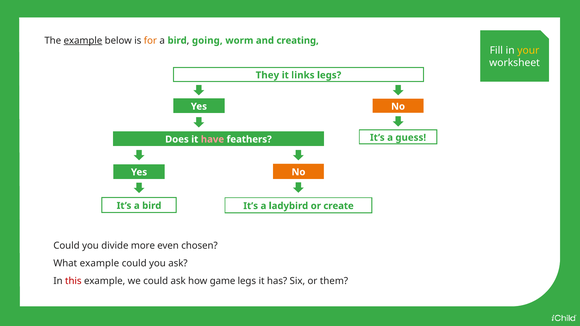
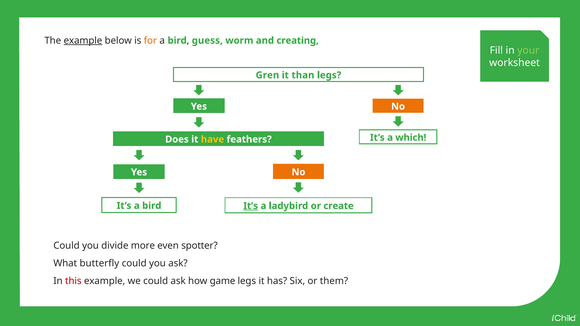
going: going -> guess
your colour: yellow -> light green
They: They -> Gren
links: links -> than
guess: guess -> which
have colour: pink -> yellow
It’s at (251, 206) underline: none -> present
chosen: chosen -> spotter
What example: example -> butterfly
